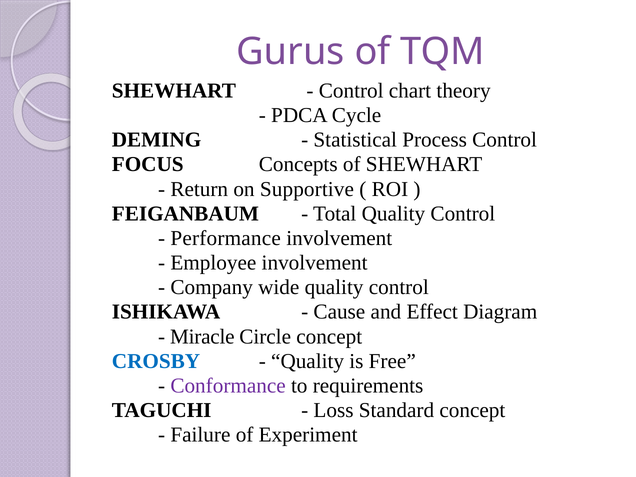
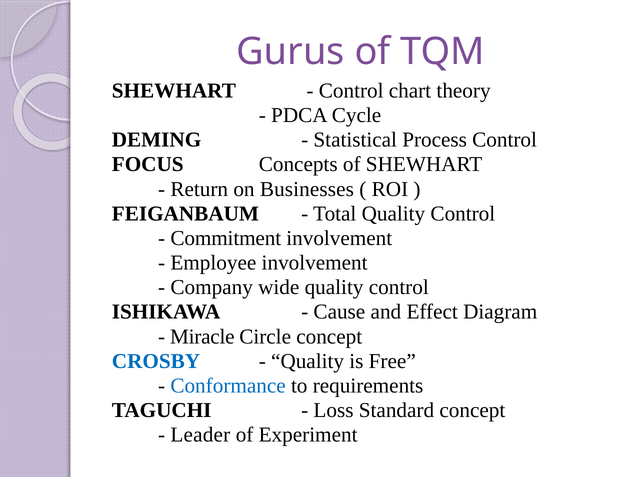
Supportive: Supportive -> Businesses
Performance: Performance -> Commitment
Conformance colour: purple -> blue
Failure: Failure -> Leader
